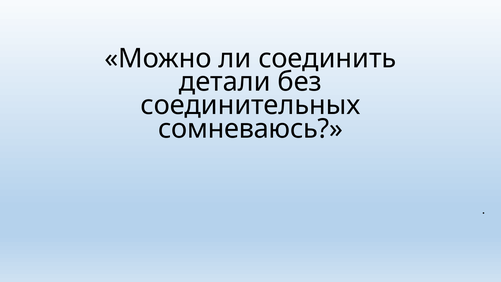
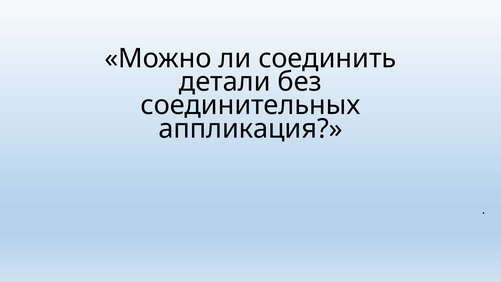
сомневаюсь: сомневаюсь -> аппликация
